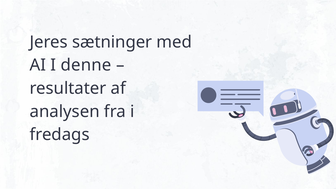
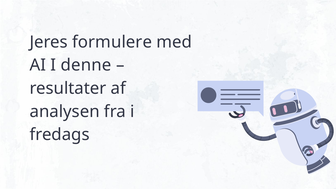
sætninger: sætninger -> formulere
